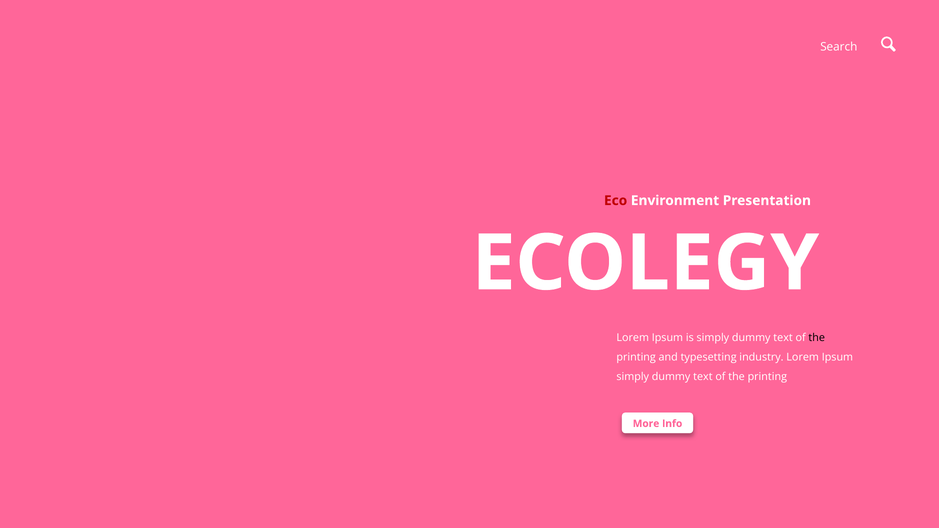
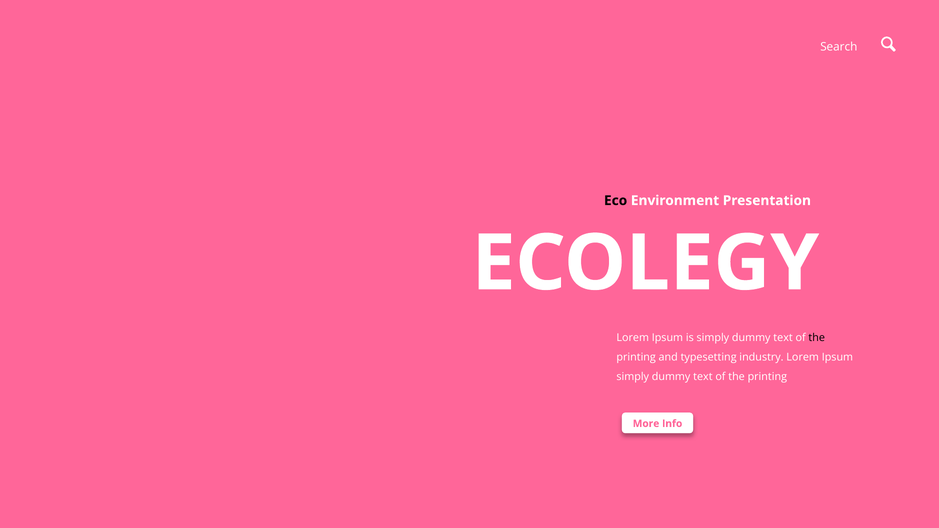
Eco colour: red -> black
